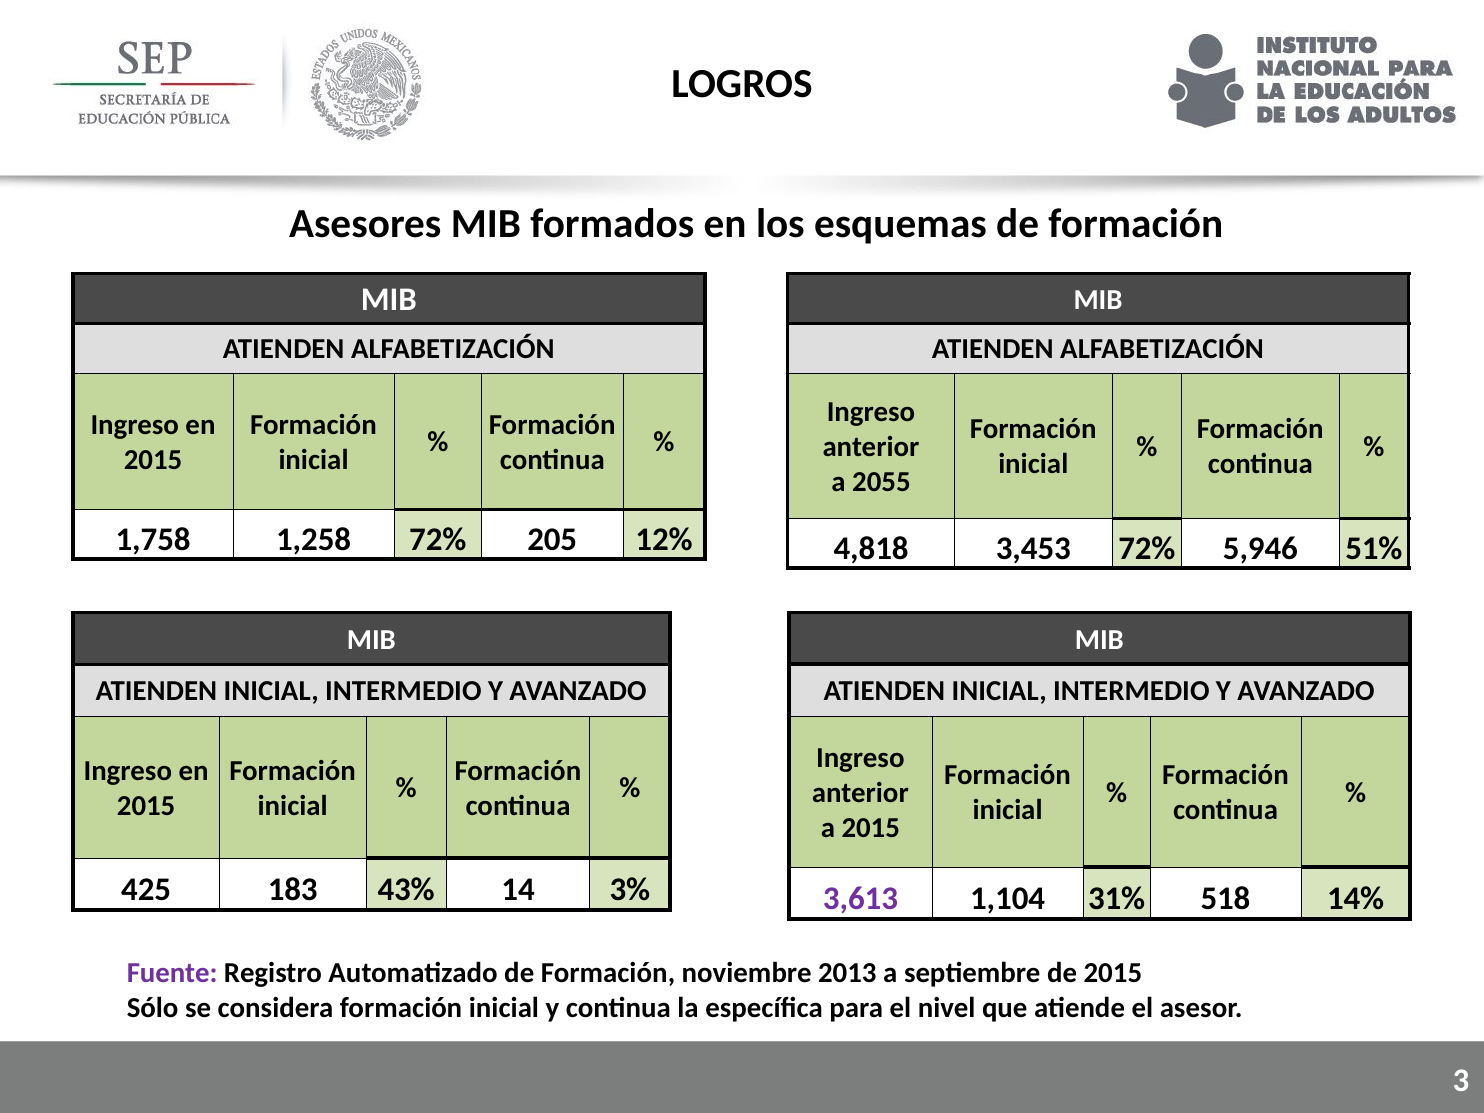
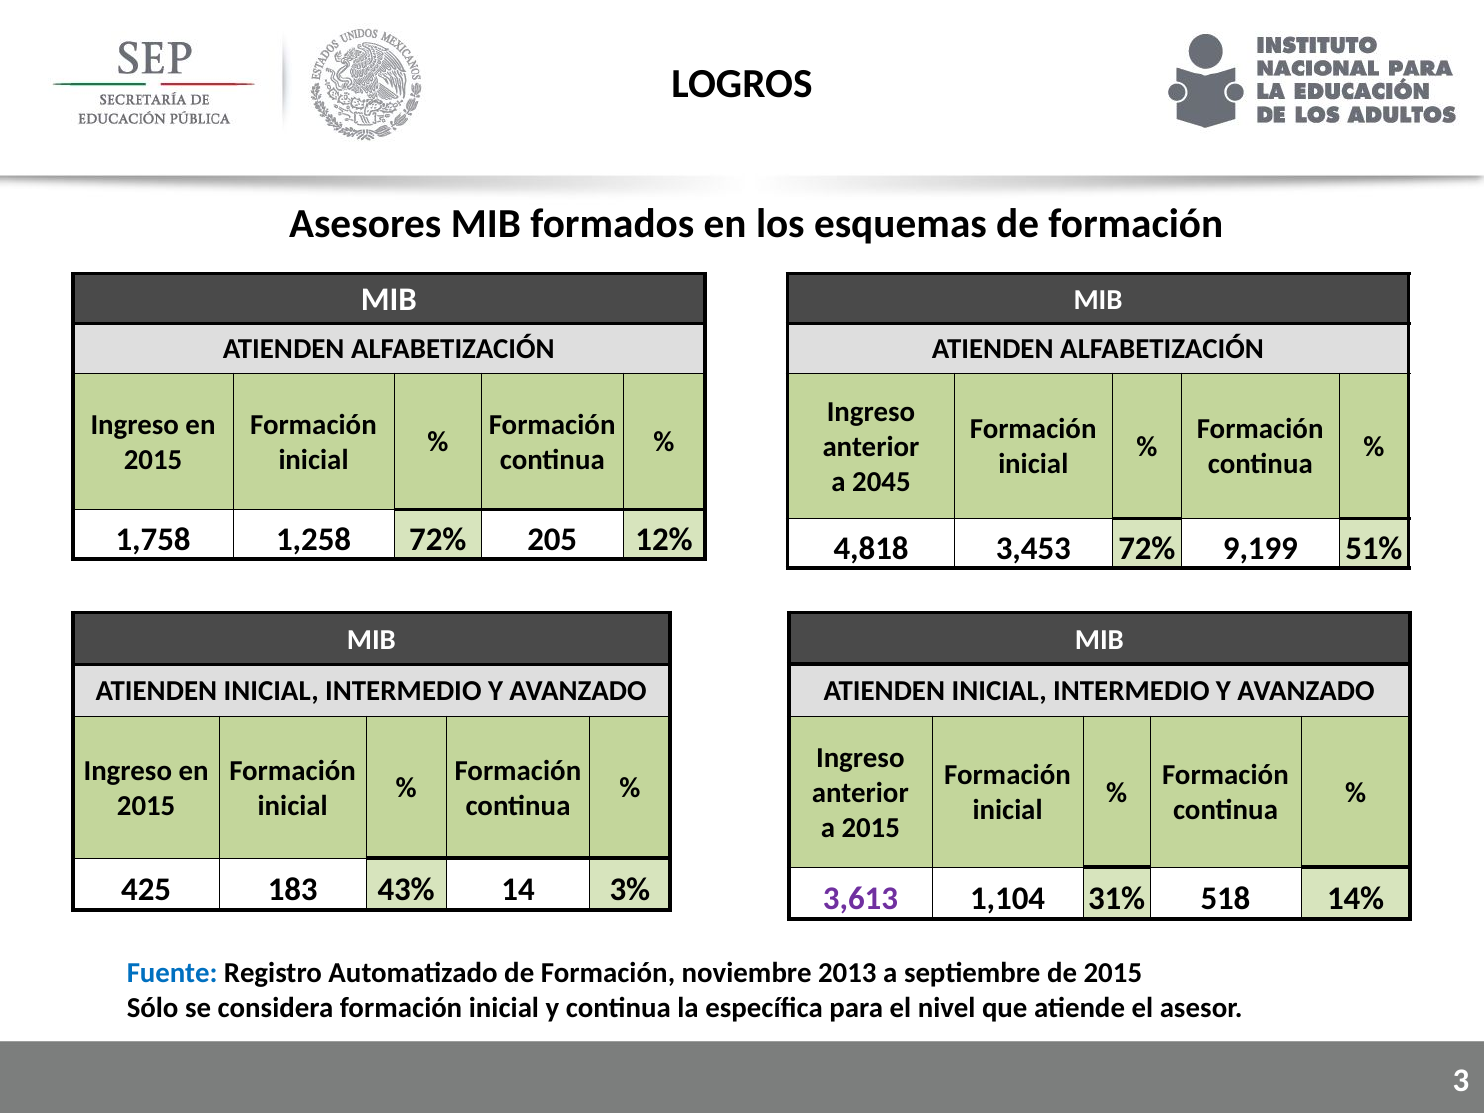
2055: 2055 -> 2045
5,946: 5,946 -> 9,199
Fuente colour: purple -> blue
